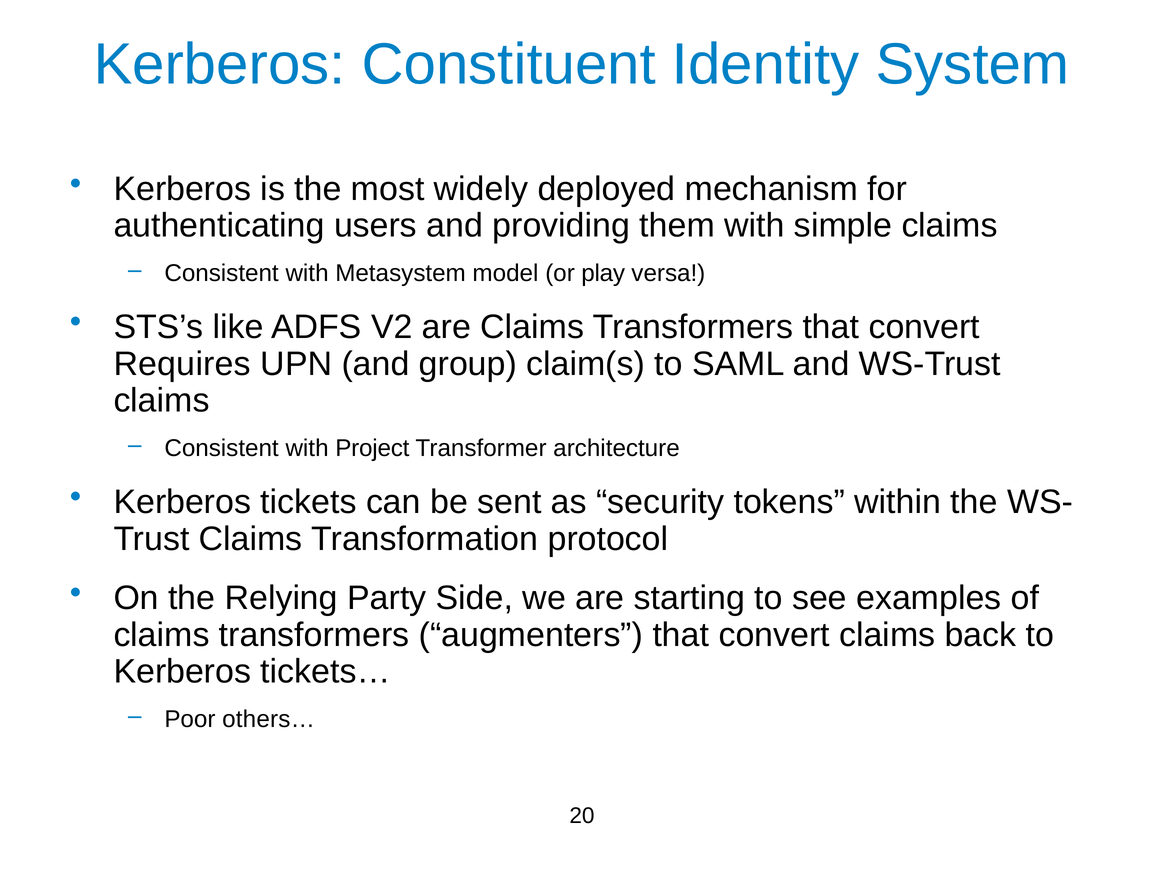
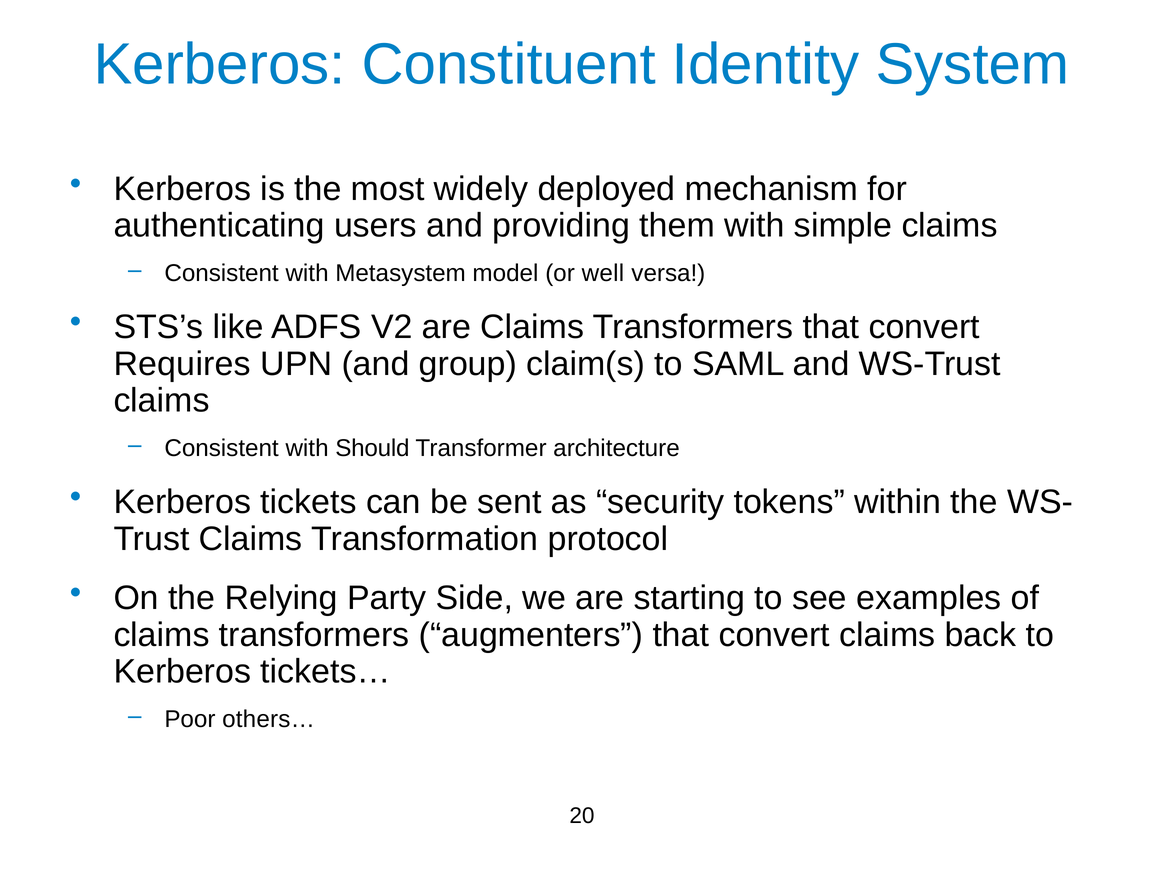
play: play -> well
Project: Project -> Should
